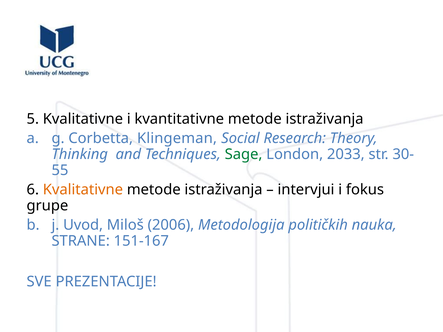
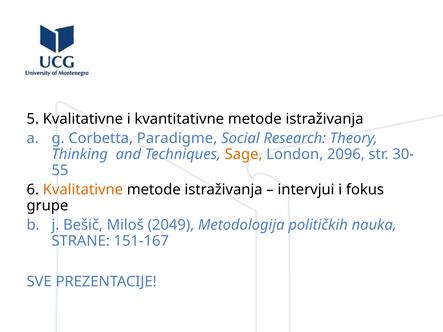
Klingeman: Klingeman -> Paradigme
Sage colour: green -> orange
2033: 2033 -> 2096
Uvod: Uvod -> Bešič
2006: 2006 -> 2049
